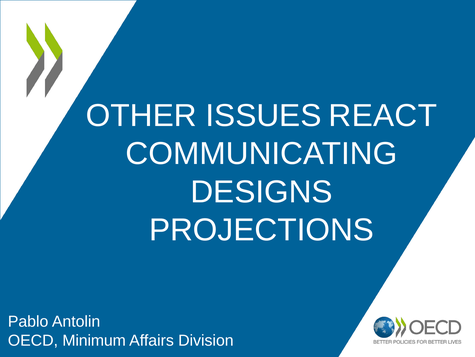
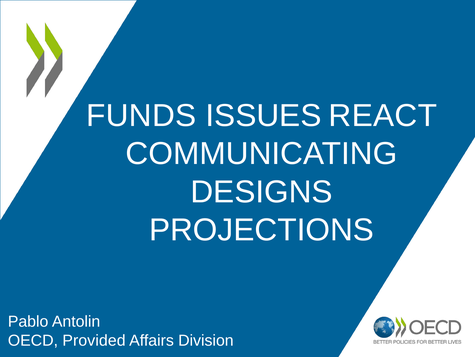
OTHER: OTHER -> FUNDS
Minimum: Minimum -> Provided
